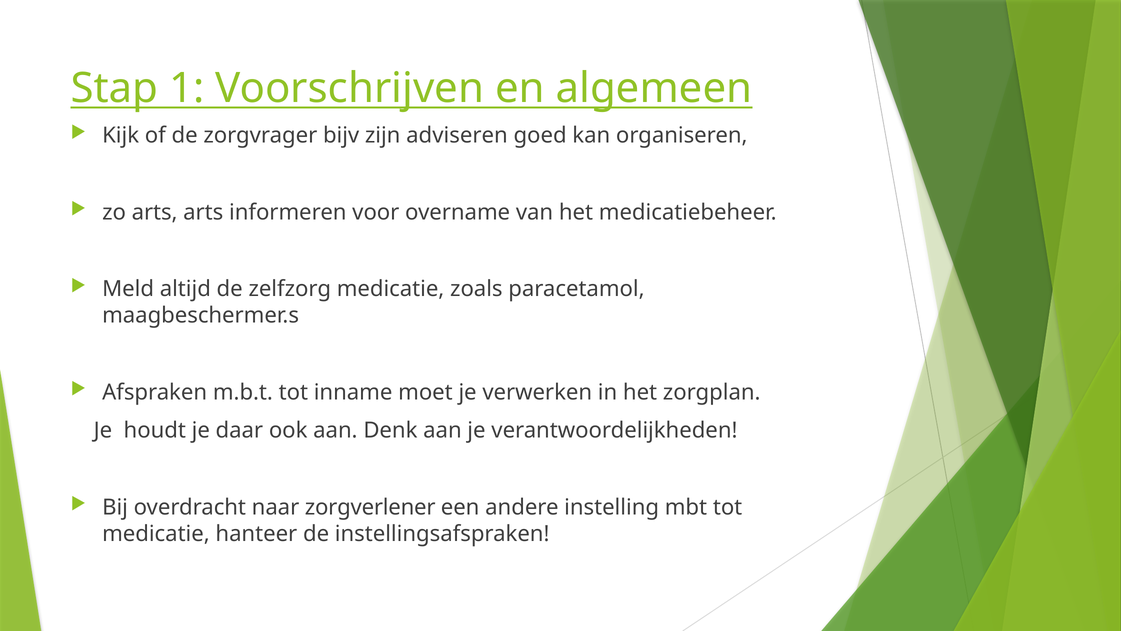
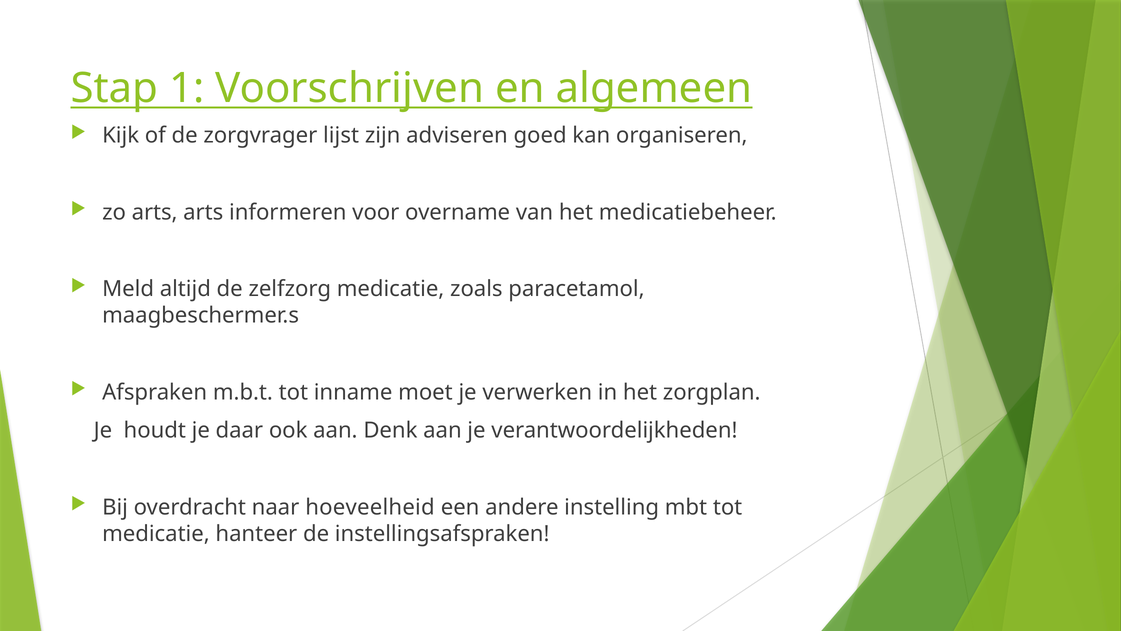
bijv: bijv -> lijst
zorgverlener: zorgverlener -> hoeveelheid
